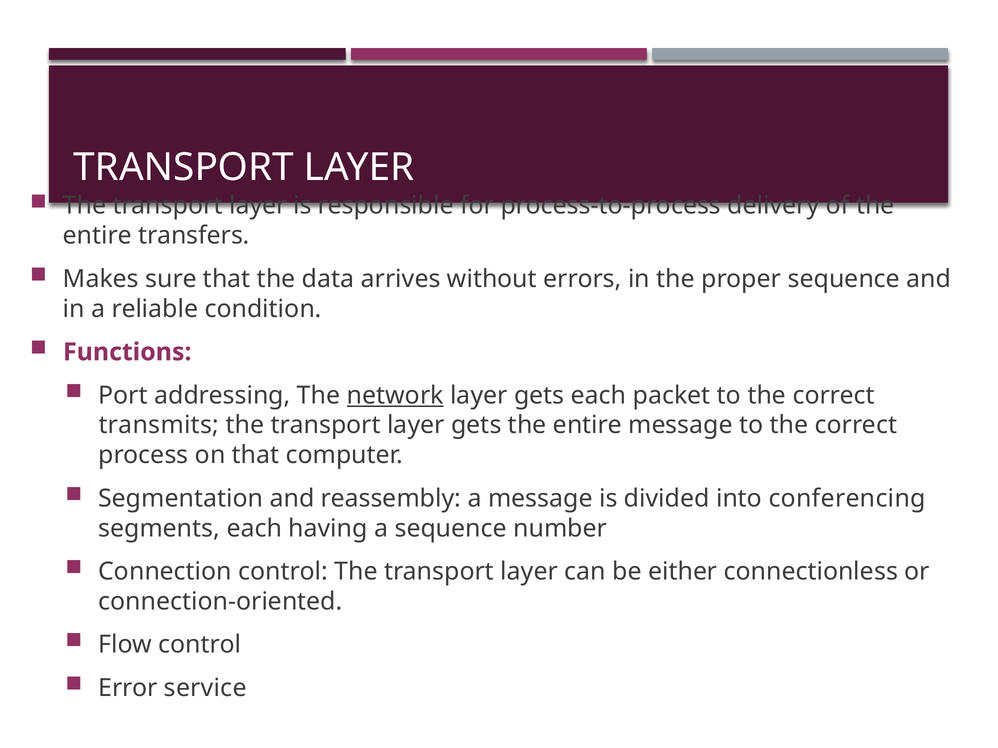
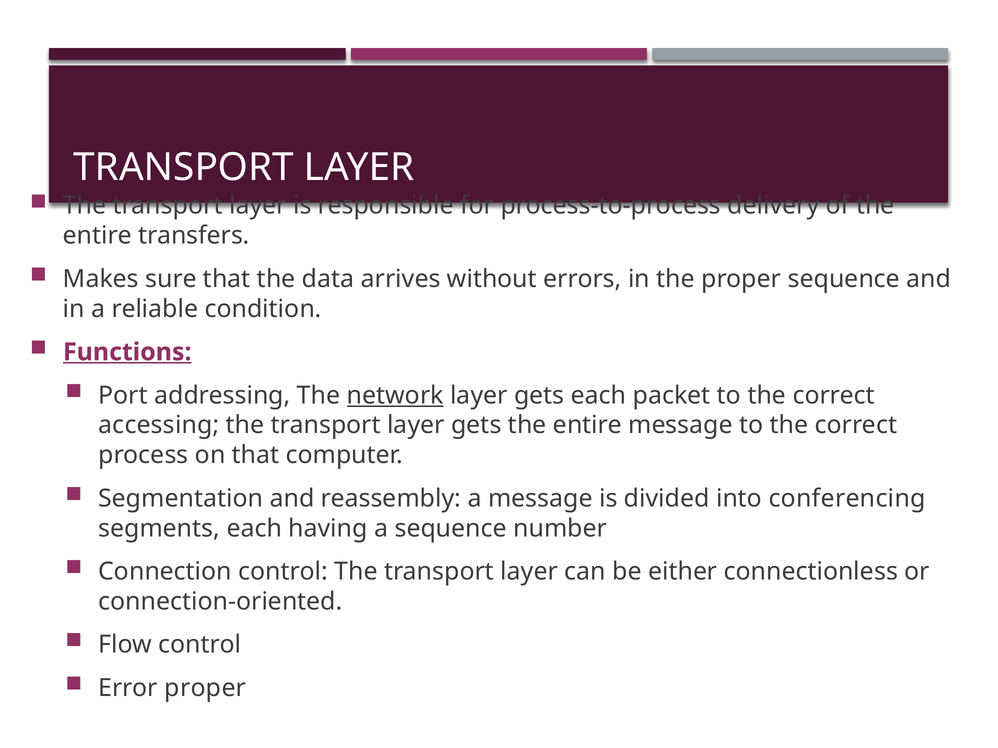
Functions underline: none -> present
transmits: transmits -> accessing
Error service: service -> proper
